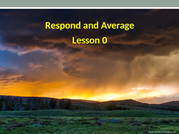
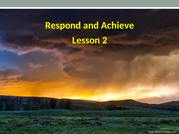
Average: Average -> Achieve
0: 0 -> 2
